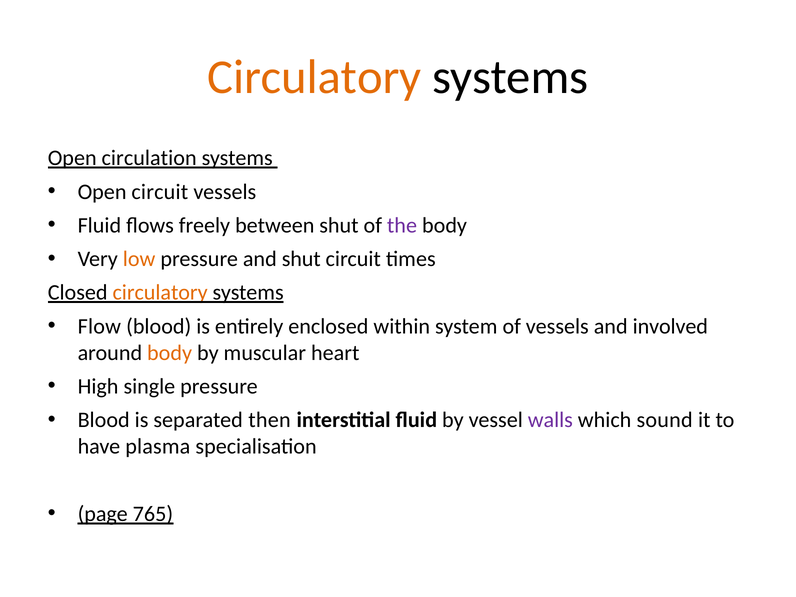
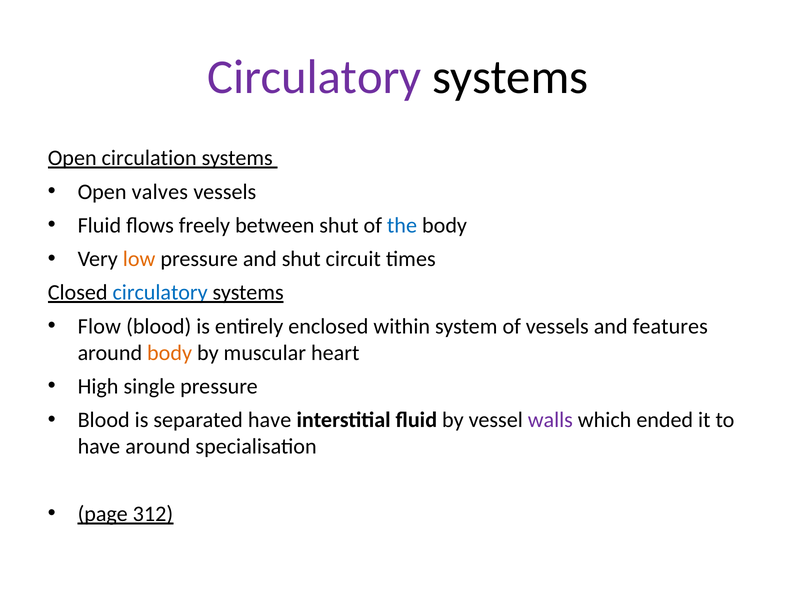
Circulatory at (314, 77) colour: orange -> purple
Open circuit: circuit -> valves
the colour: purple -> blue
circulatory at (160, 293) colour: orange -> blue
involved: involved -> features
separated then: then -> have
sound: sound -> ended
have plasma: plasma -> around
765: 765 -> 312
